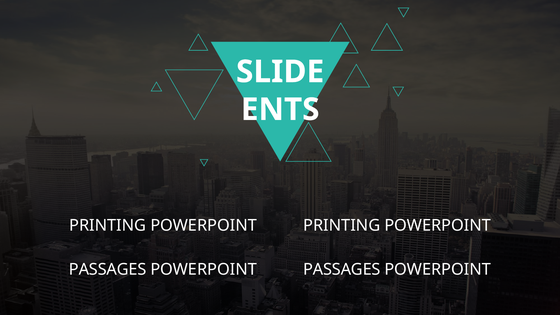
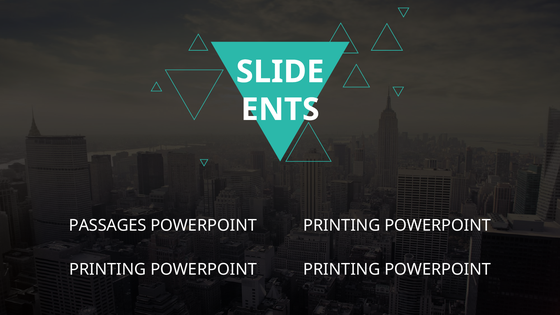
PRINTING at (108, 226): PRINTING -> PASSAGES
PASSAGES at (108, 269): PASSAGES -> PRINTING
PASSAGES at (342, 269): PASSAGES -> PRINTING
